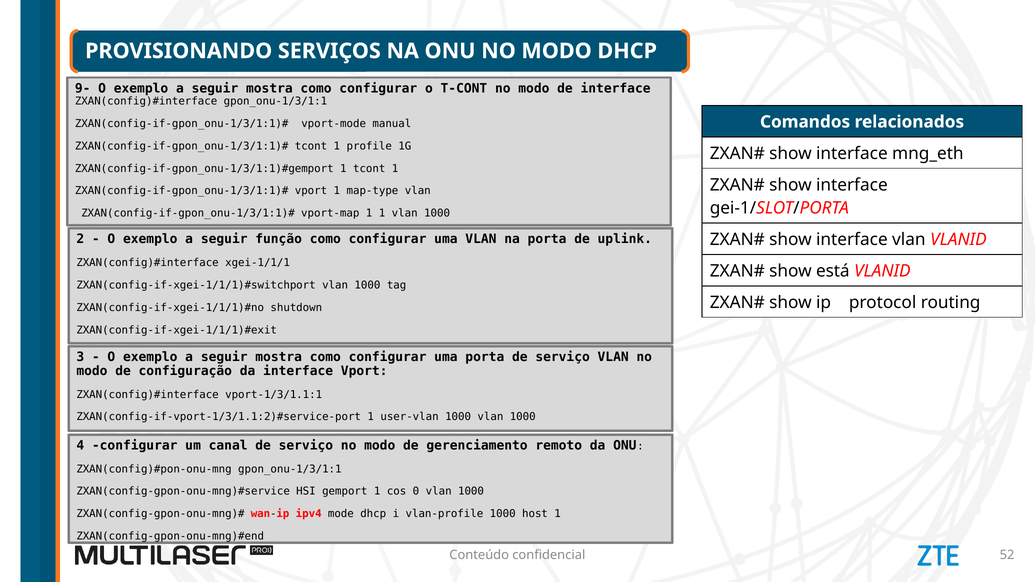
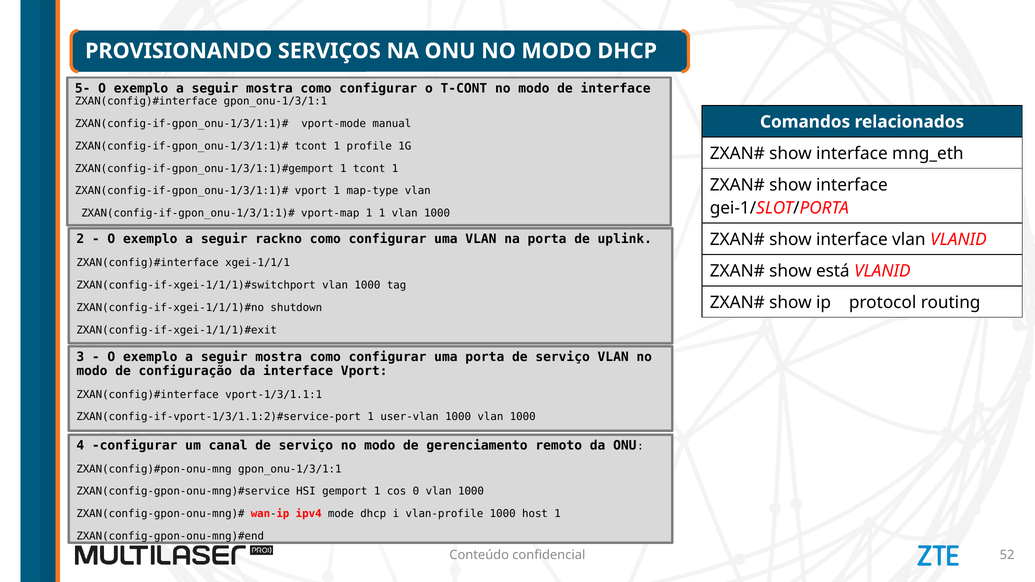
9-: 9- -> 5-
função: função -> rackno
